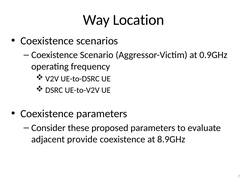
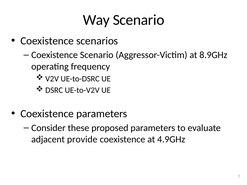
Way Location: Location -> Scenario
0.9GHz: 0.9GHz -> 8.9GHz
8.9GHz: 8.9GHz -> 4.9GHz
